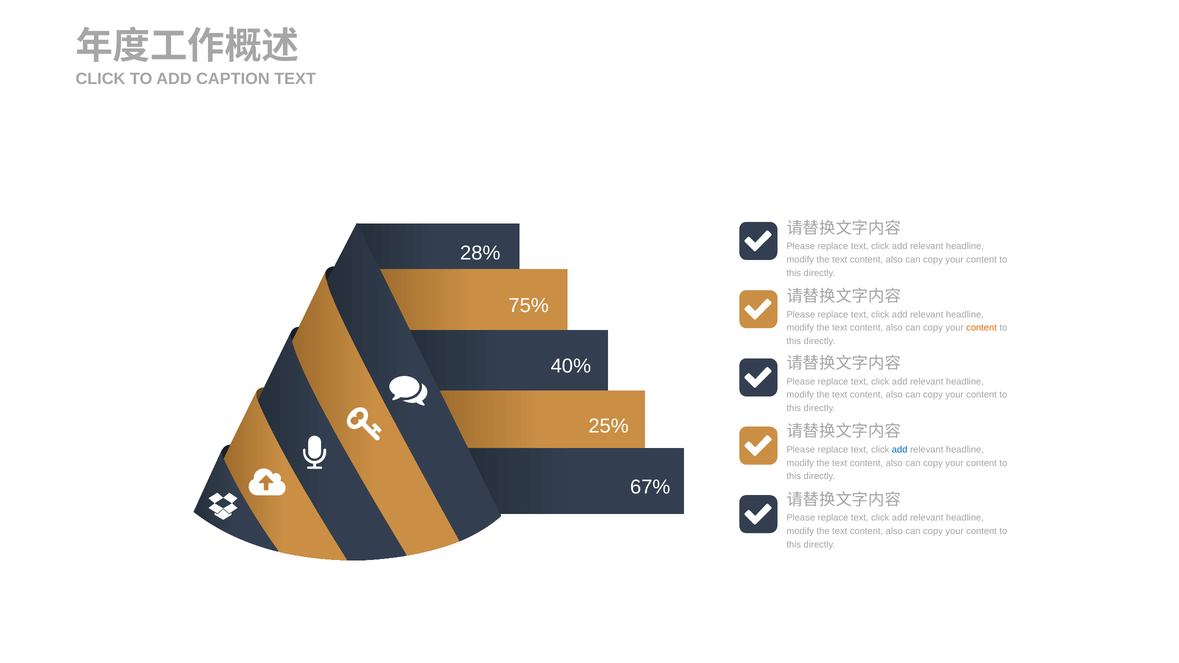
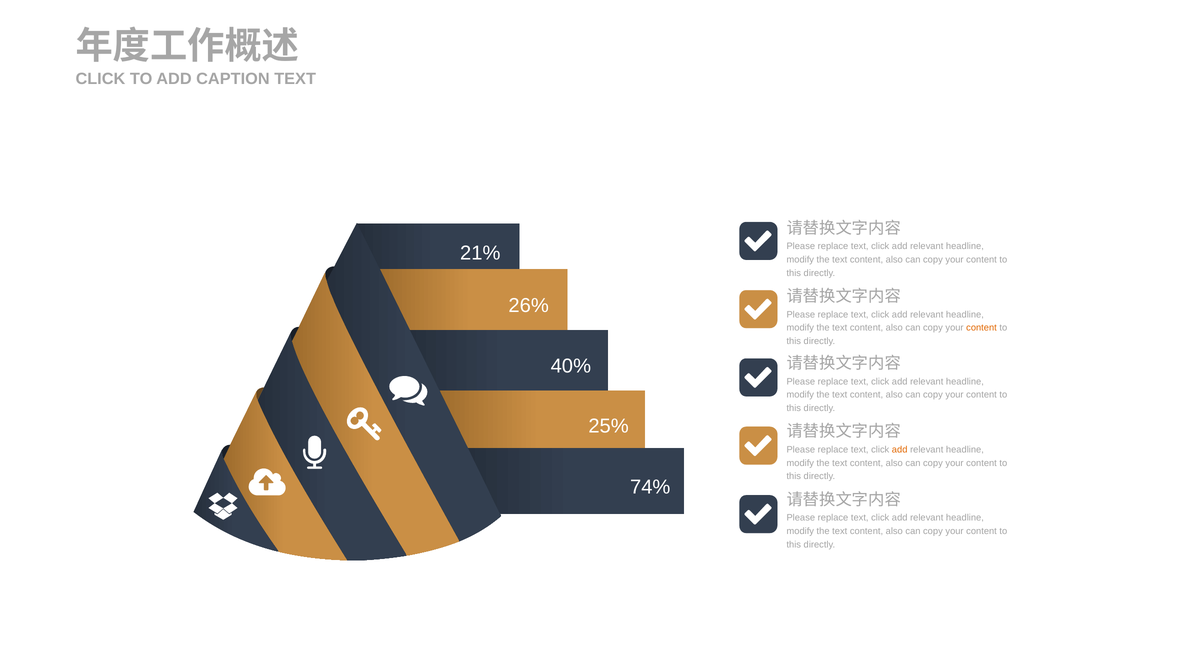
28%: 28% -> 21%
75%: 75% -> 26%
add at (900, 450) colour: blue -> orange
67%: 67% -> 74%
